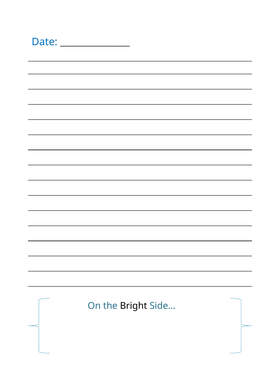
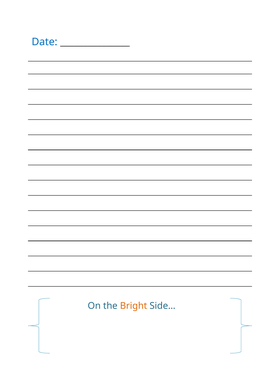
Bright colour: black -> orange
